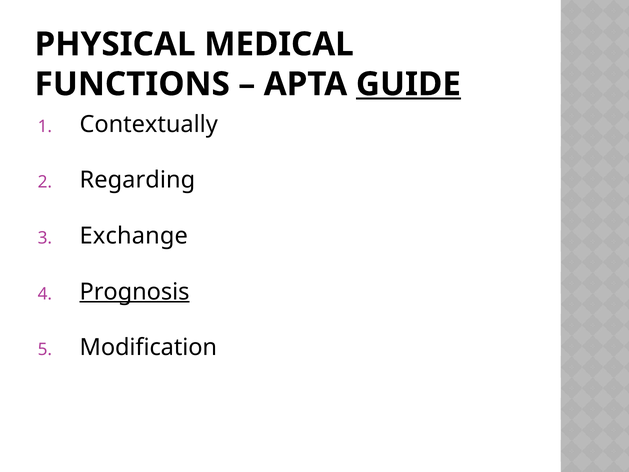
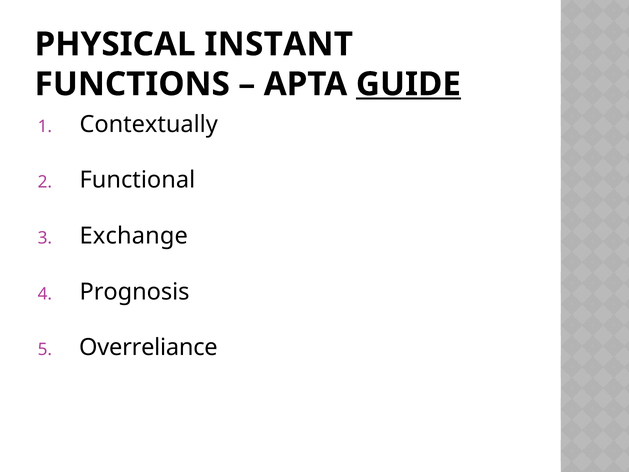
MEDICAL: MEDICAL -> INSTANT
Regarding: Regarding -> Functional
Prognosis underline: present -> none
Modification: Modification -> Overreliance
